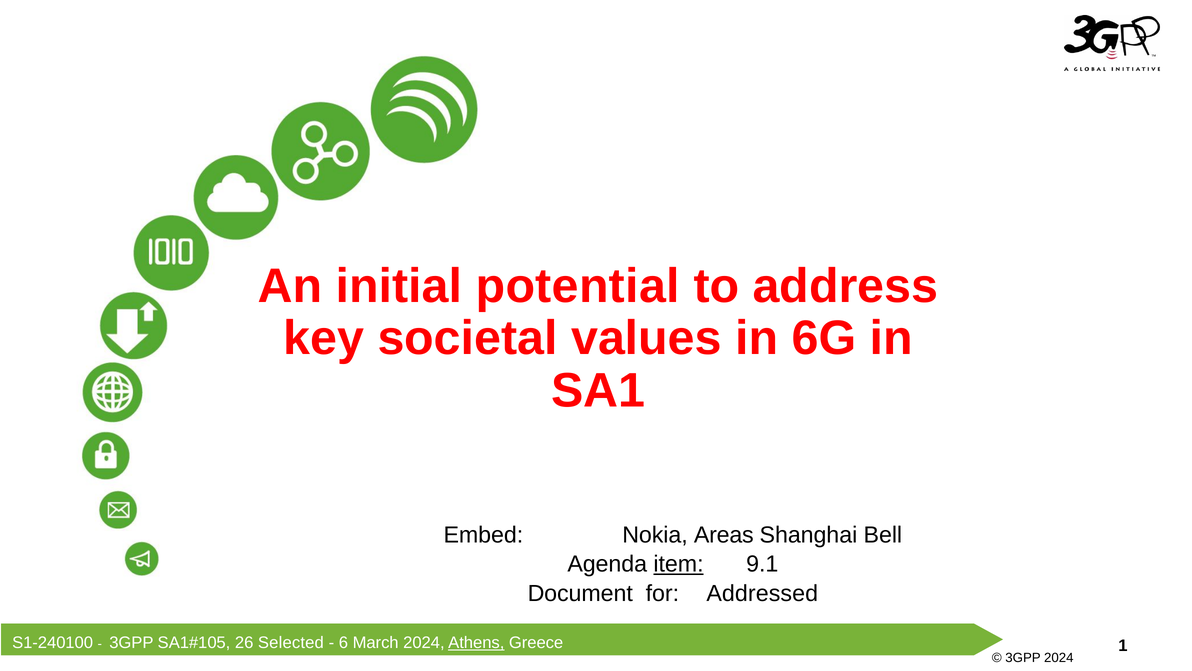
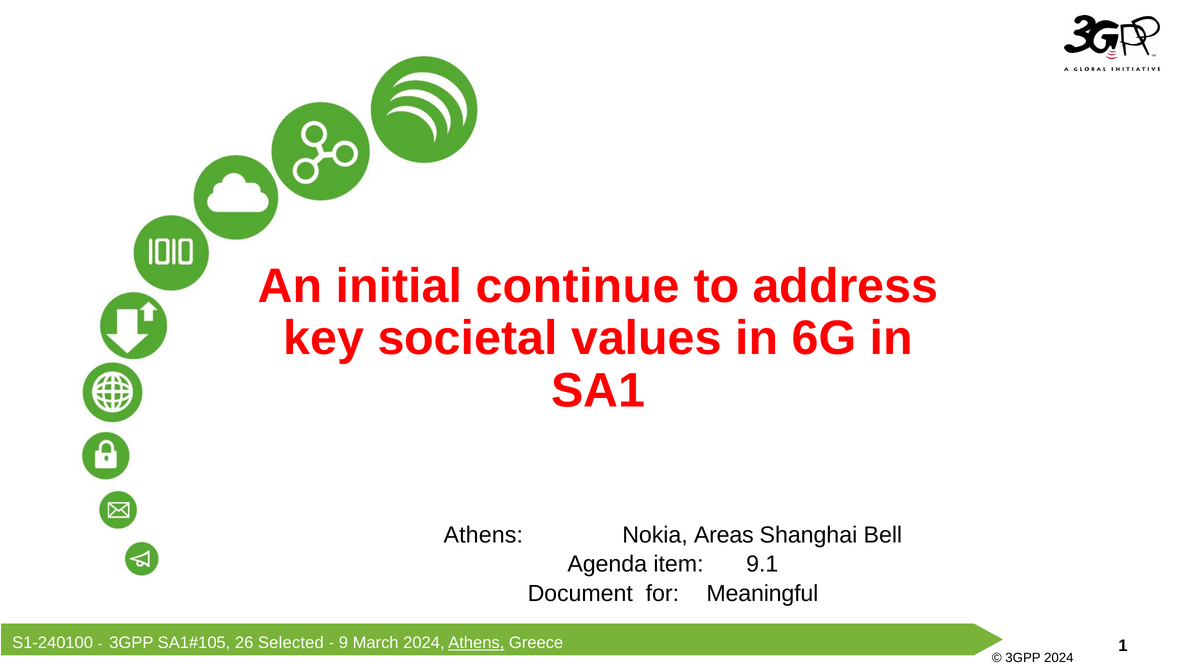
potential: potential -> continue
Embed at (483, 535): Embed -> Athens
item underline: present -> none
Addressed: Addressed -> Meaningful
6: 6 -> 9
